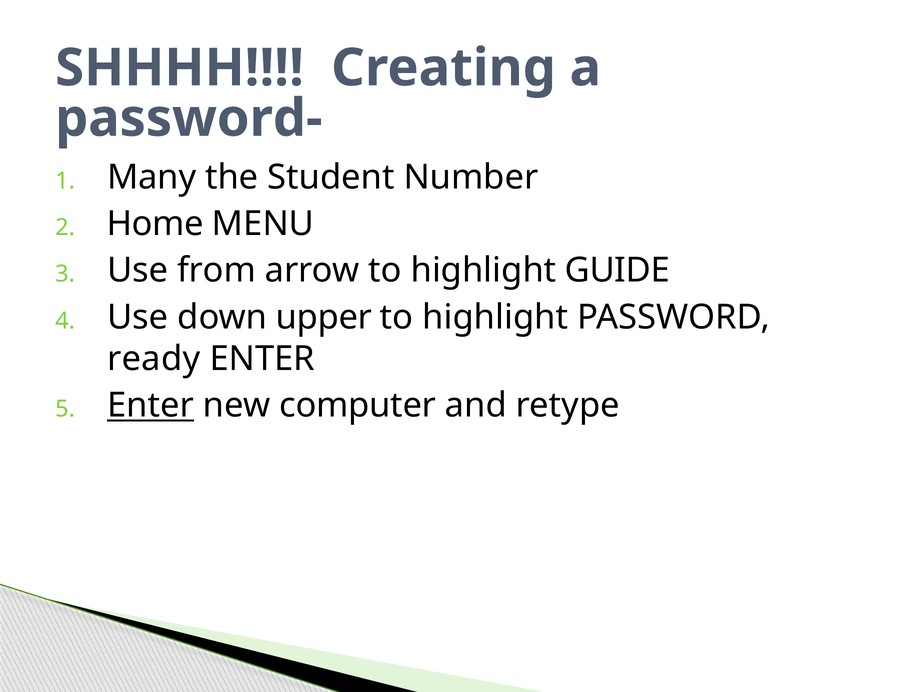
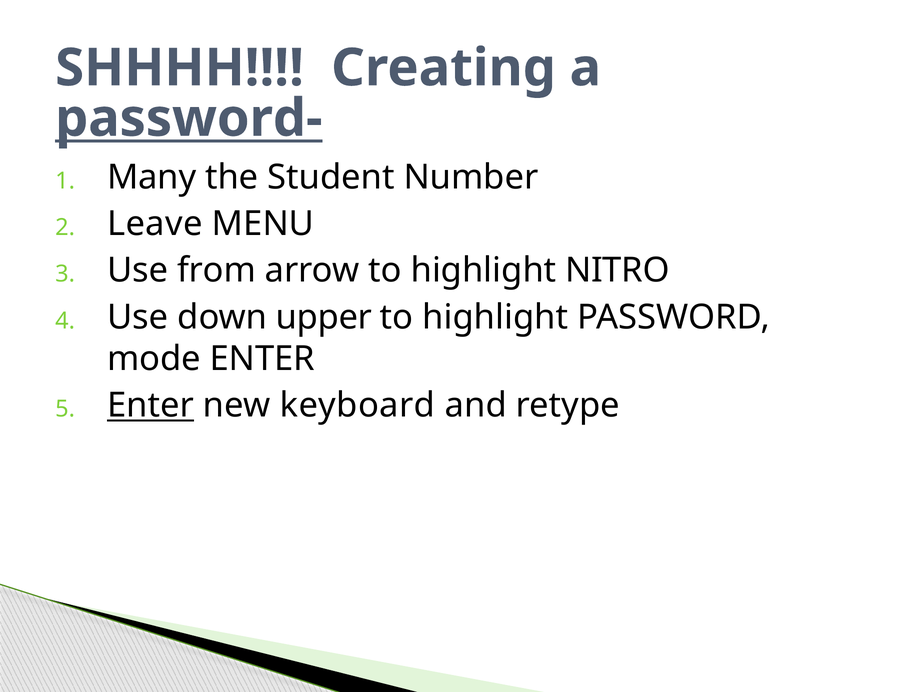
password- underline: none -> present
Home: Home -> Leave
GUIDE: GUIDE -> NITRO
ready: ready -> mode
computer: computer -> keyboard
